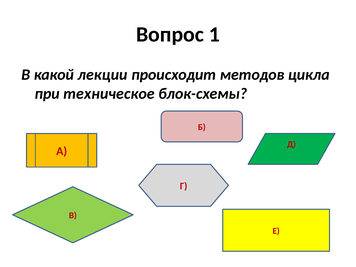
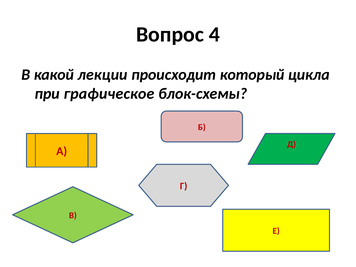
1: 1 -> 4
методов: методов -> который
техническое: техническое -> графическое
